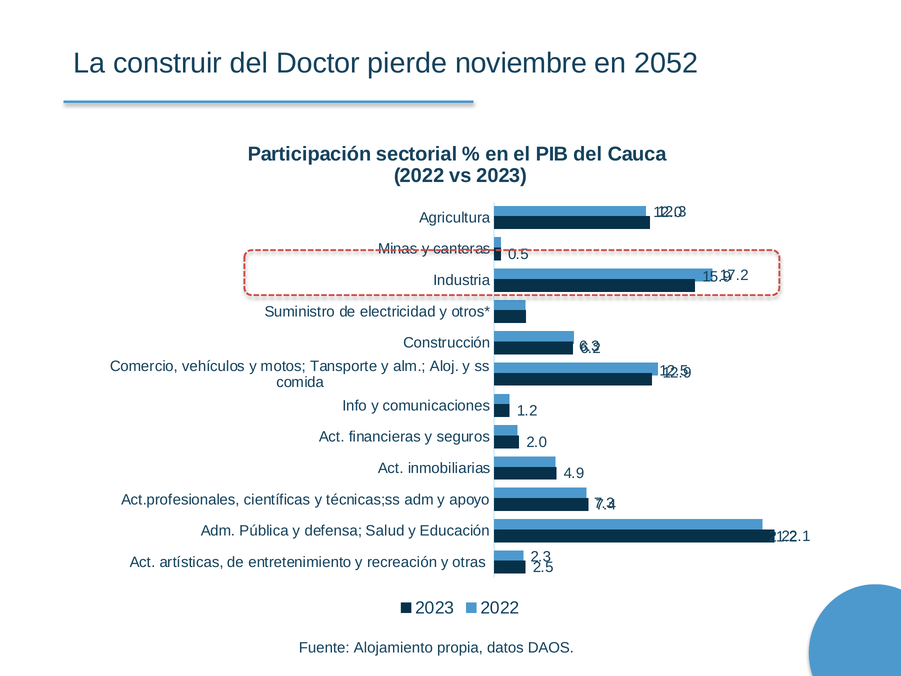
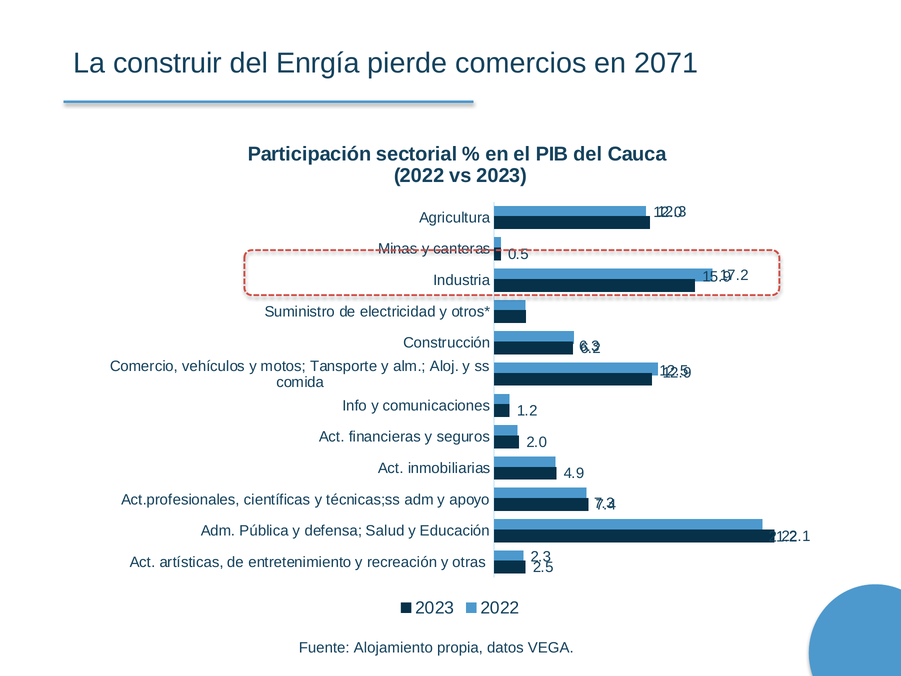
Doctor: Doctor -> Enrgía
noviembre: noviembre -> comercios
2052: 2052 -> 2071
DAOS: DAOS -> VEGA
